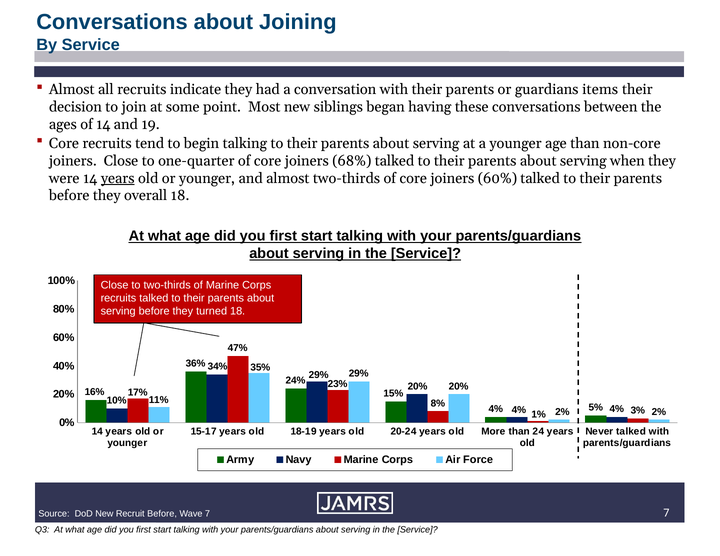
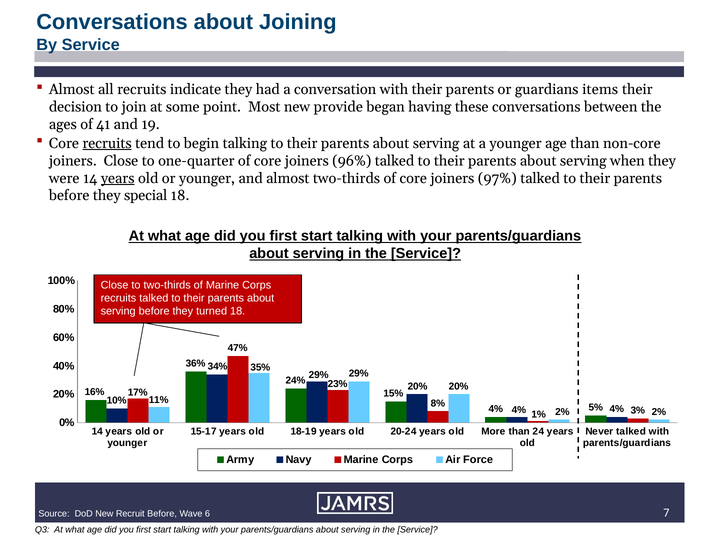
siblings: siblings -> provide
of 14: 14 -> 41
recruits at (107, 143) underline: none -> present
68%: 68% -> 96%
joiners 60%: 60% -> 97%
overall: overall -> special
Wave 7: 7 -> 6
